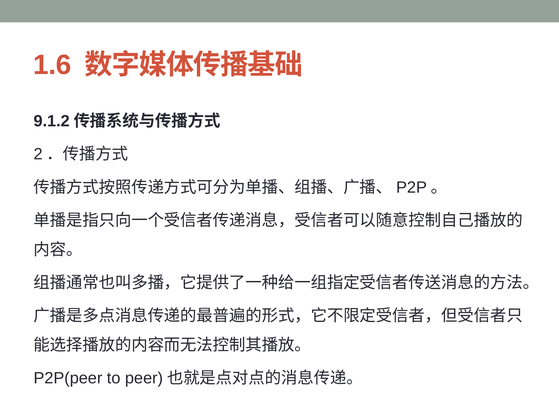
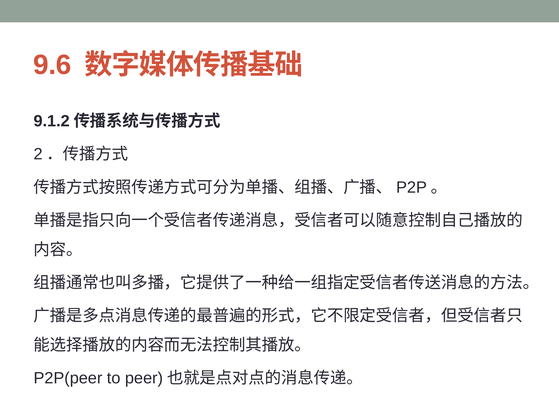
1.6: 1.6 -> 9.6
